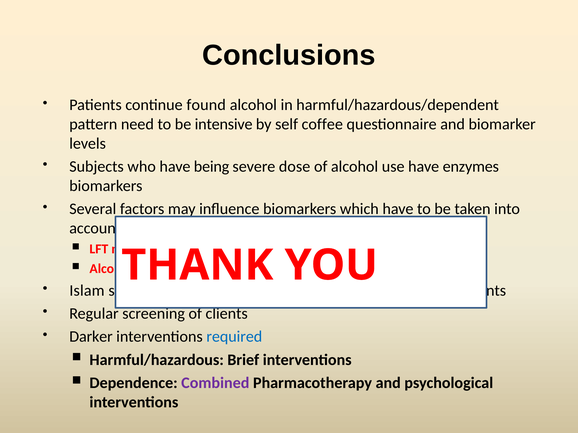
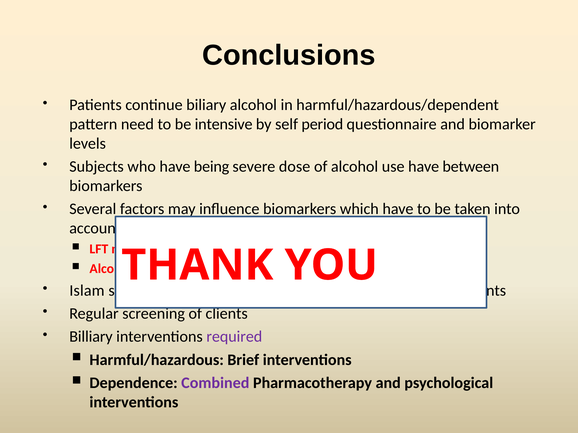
found: found -> biliary
coffee: coffee -> period
enzymes: enzymes -> between
Darker: Darker -> Billiary
required colour: blue -> purple
